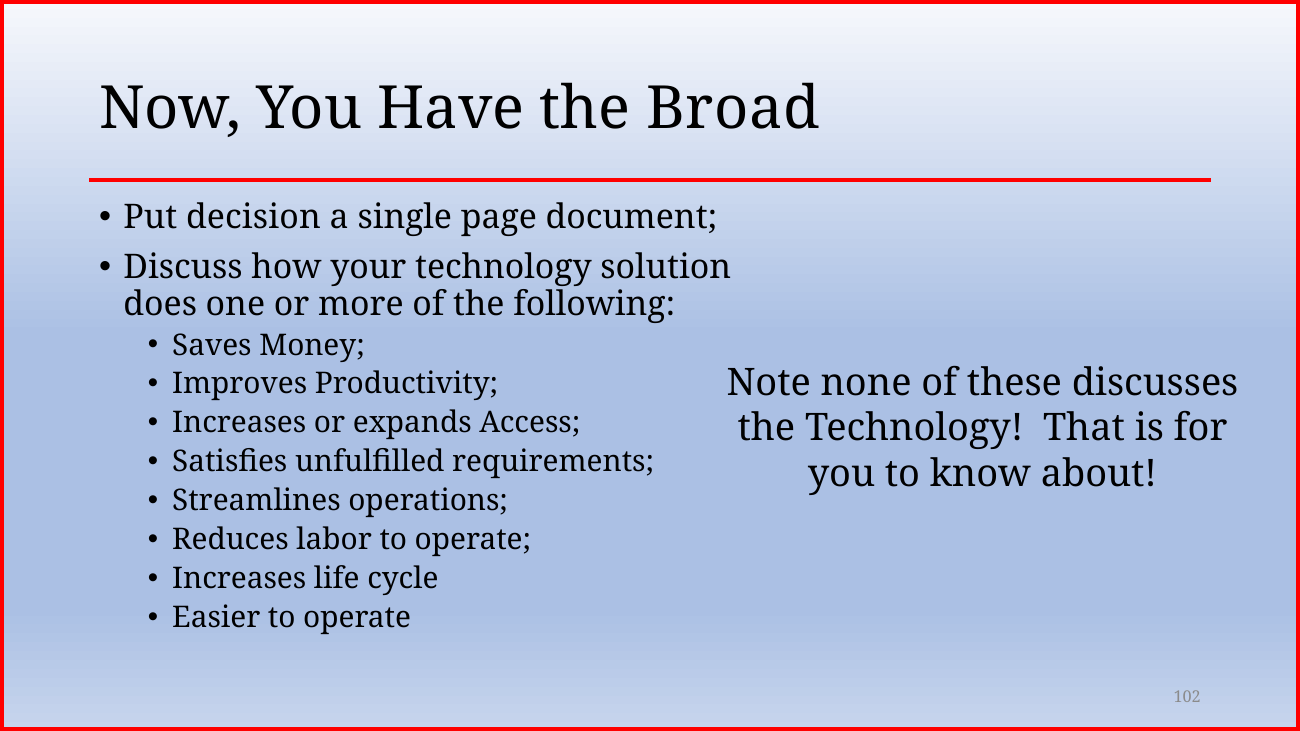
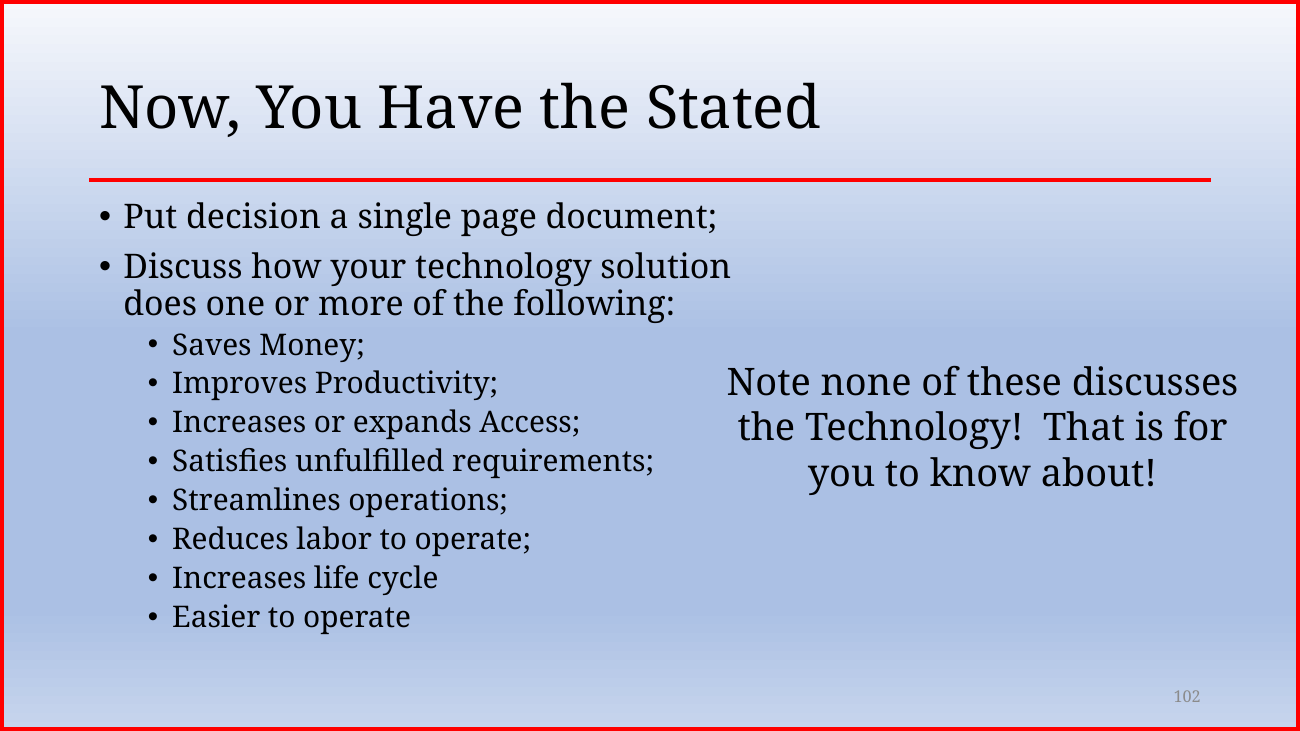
Broad: Broad -> Stated
